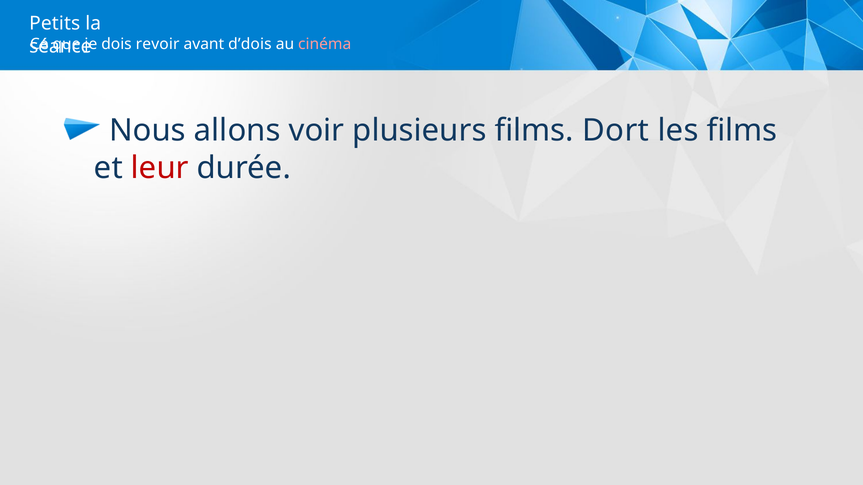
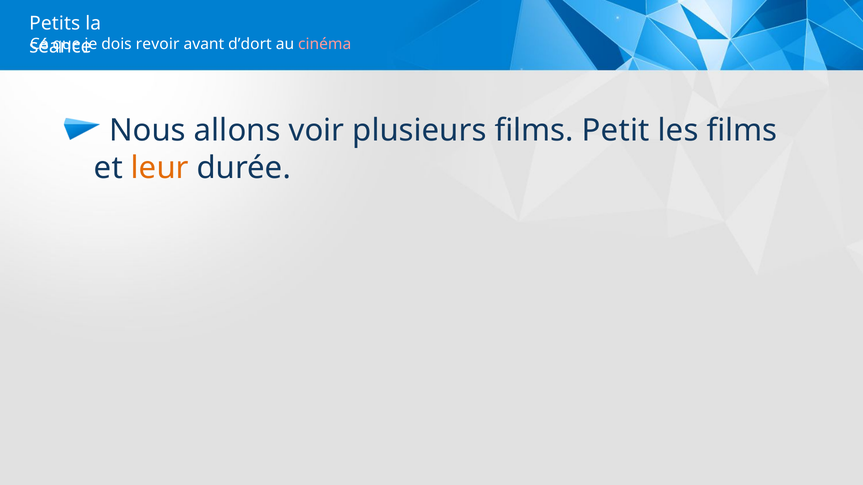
d’dois: d’dois -> d’dort
Dort: Dort -> Petit
leur colour: red -> orange
